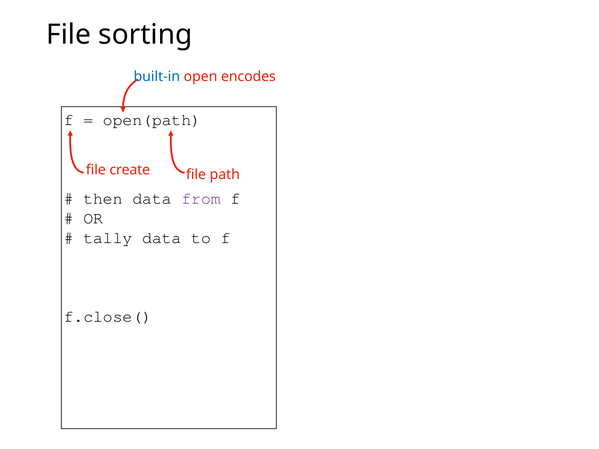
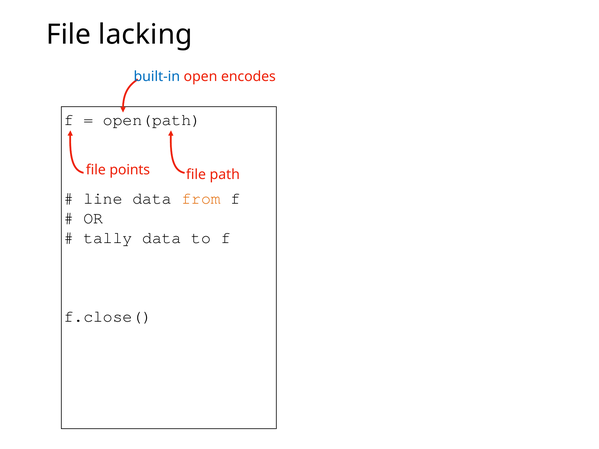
sorting: sorting -> lacking
create: create -> points
then: then -> line
from colour: purple -> orange
